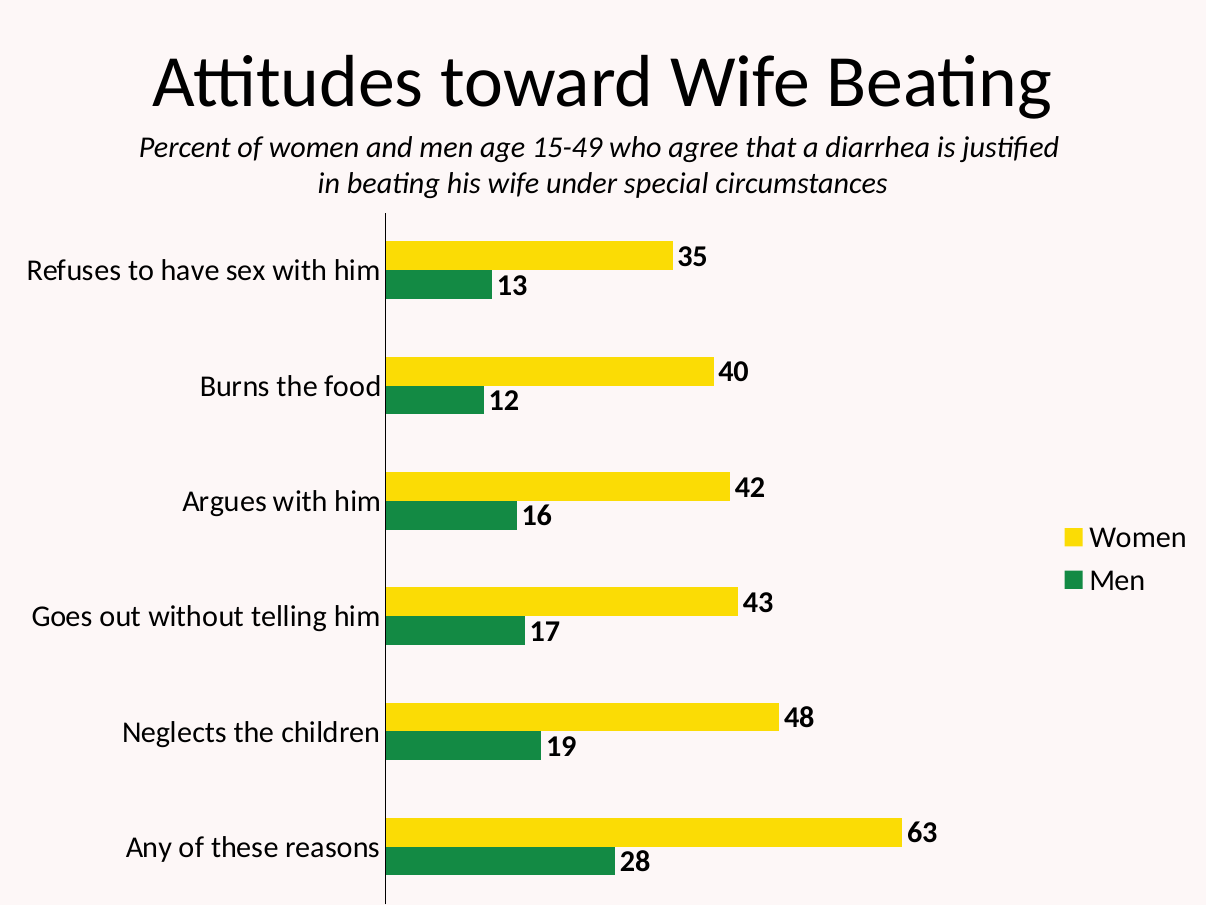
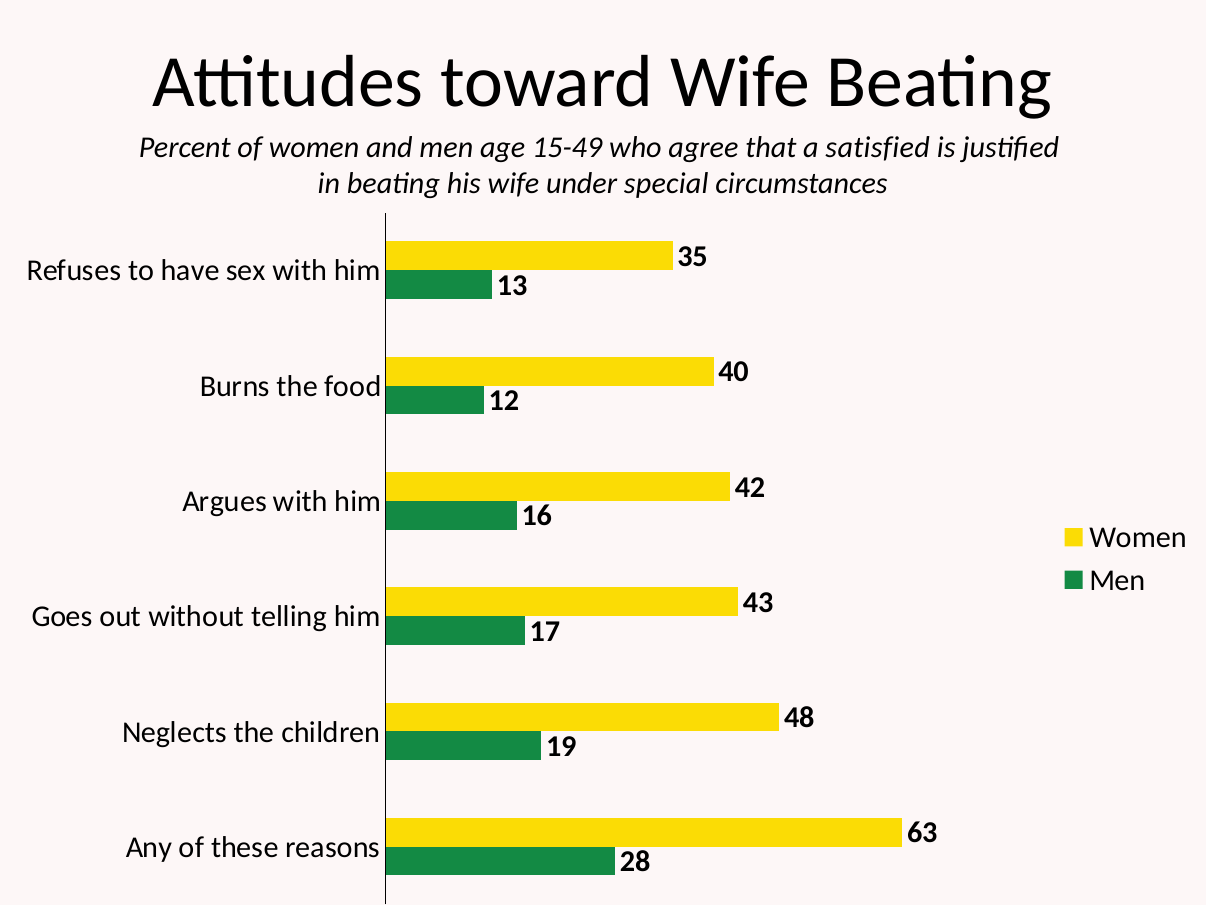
diarrhea: diarrhea -> satisfied
